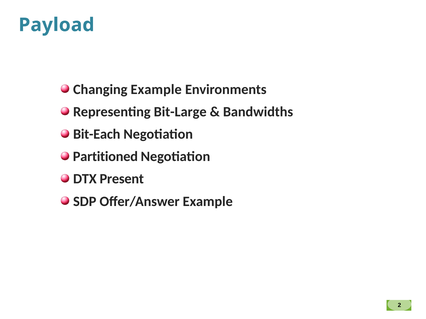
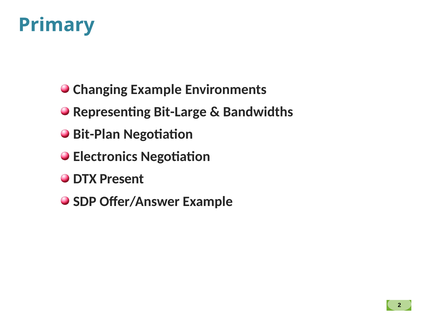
Payload: Payload -> Primary
Bit-Each: Bit-Each -> Bit-Plan
Partitioned: Partitioned -> Electronics
